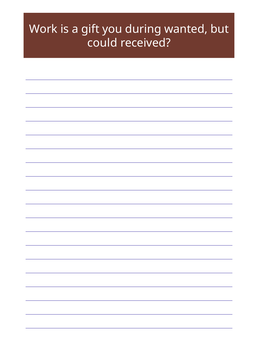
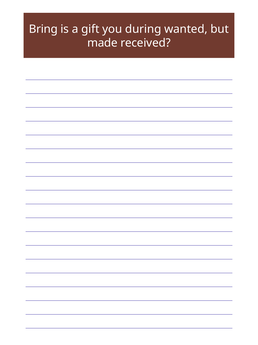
Work: Work -> Bring
could: could -> made
